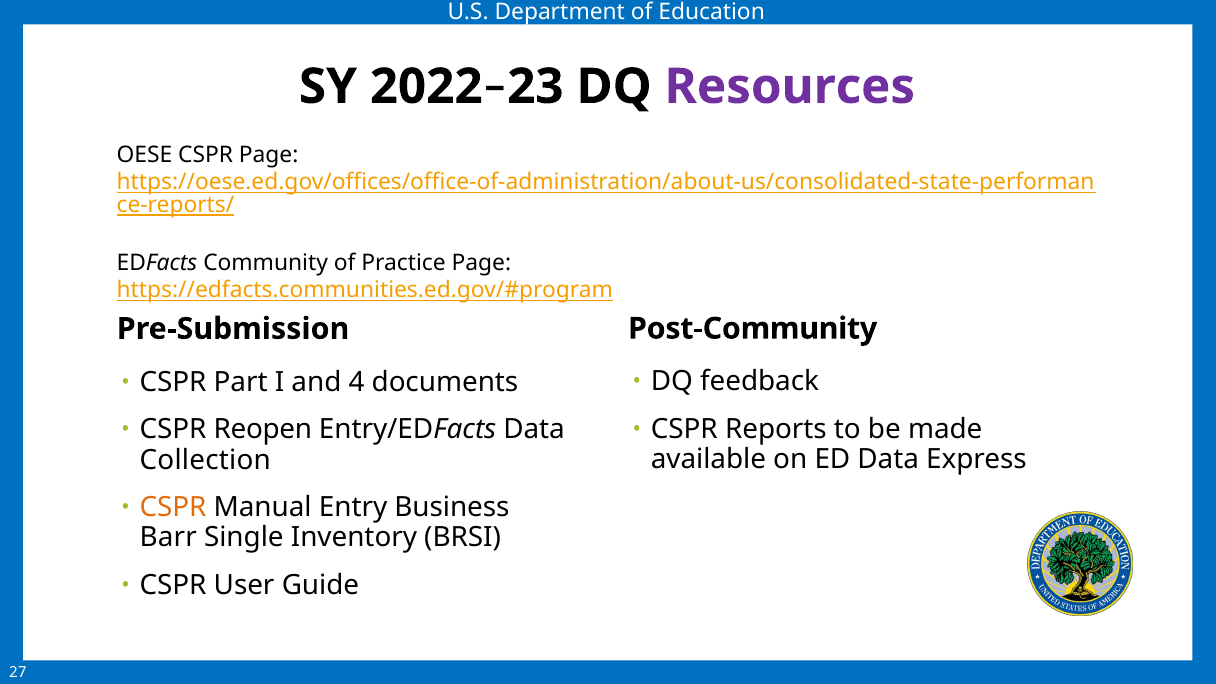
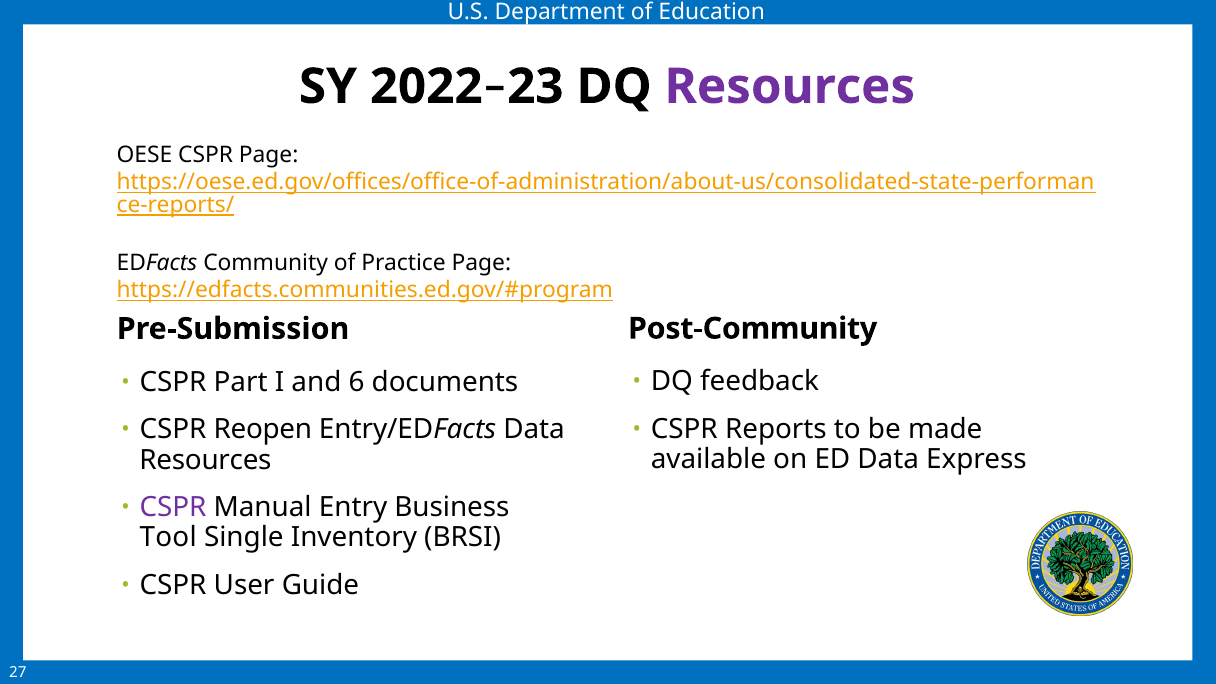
4: 4 -> 6
Collection at (205, 460): Collection -> Resources
CSPR at (173, 508) colour: orange -> purple
Barr: Barr -> Tool
